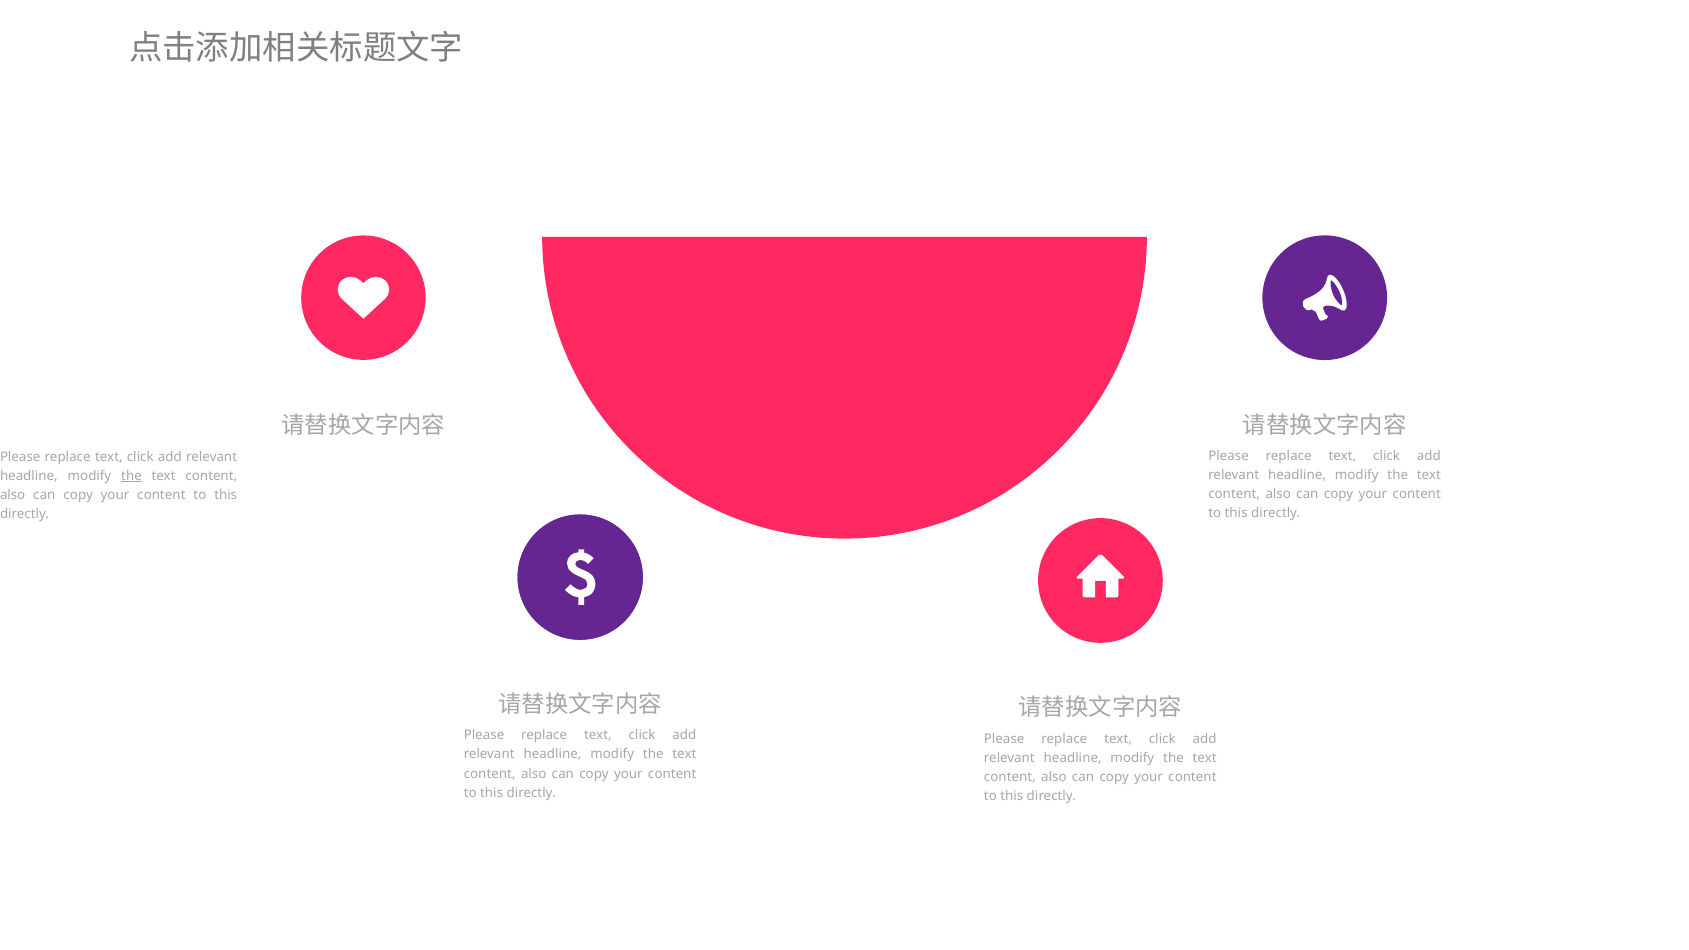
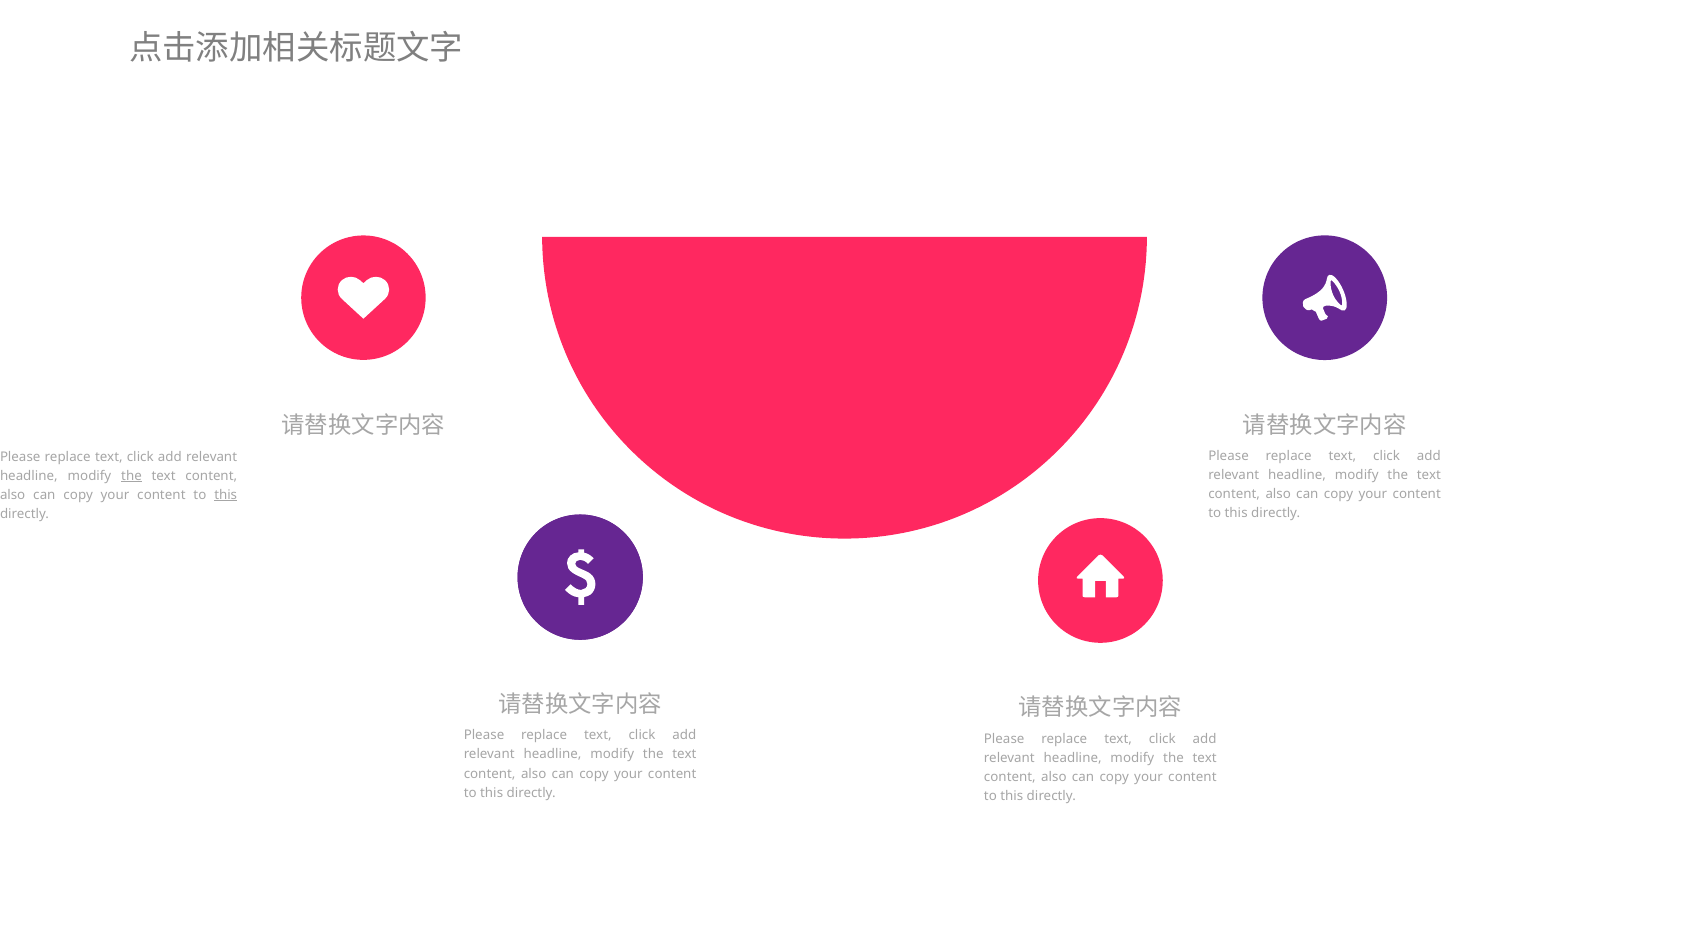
this at (226, 495) underline: none -> present
